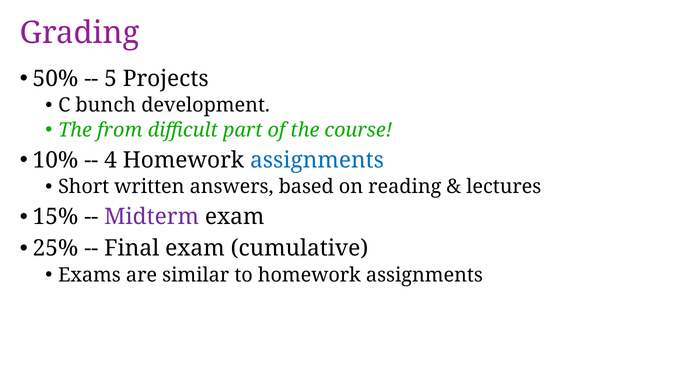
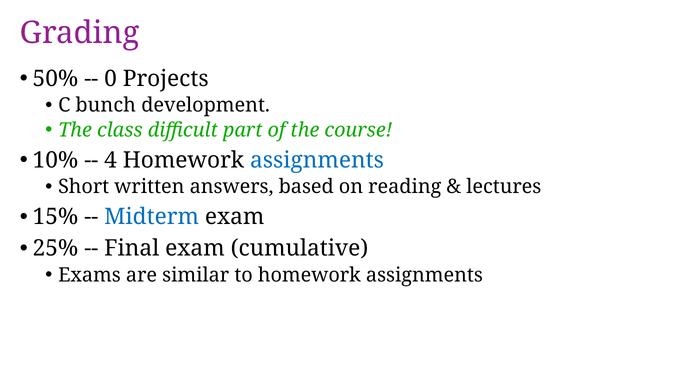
5: 5 -> 0
from: from -> class
Midterm colour: purple -> blue
